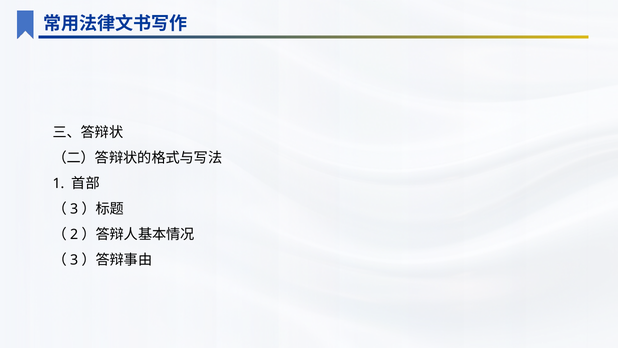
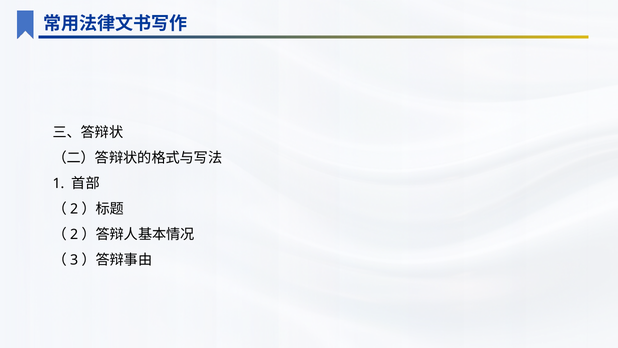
3 at (74, 209): 3 -> 2
